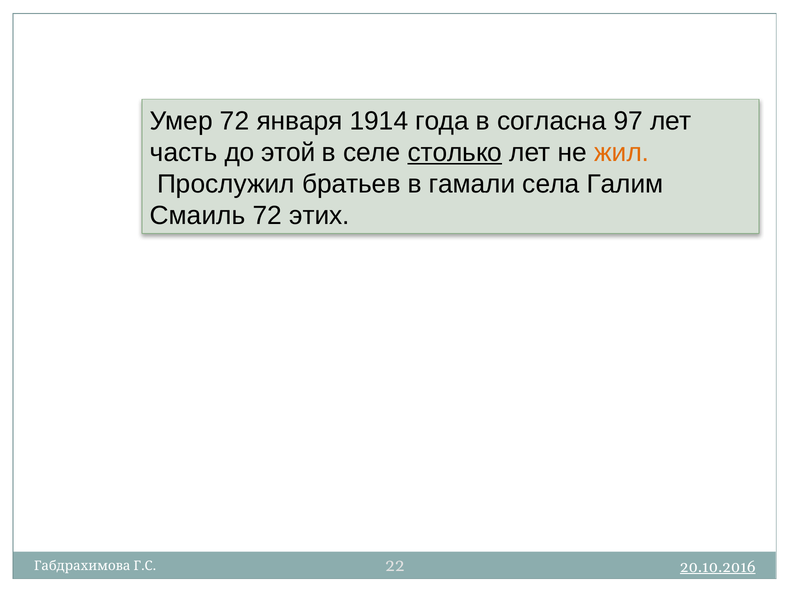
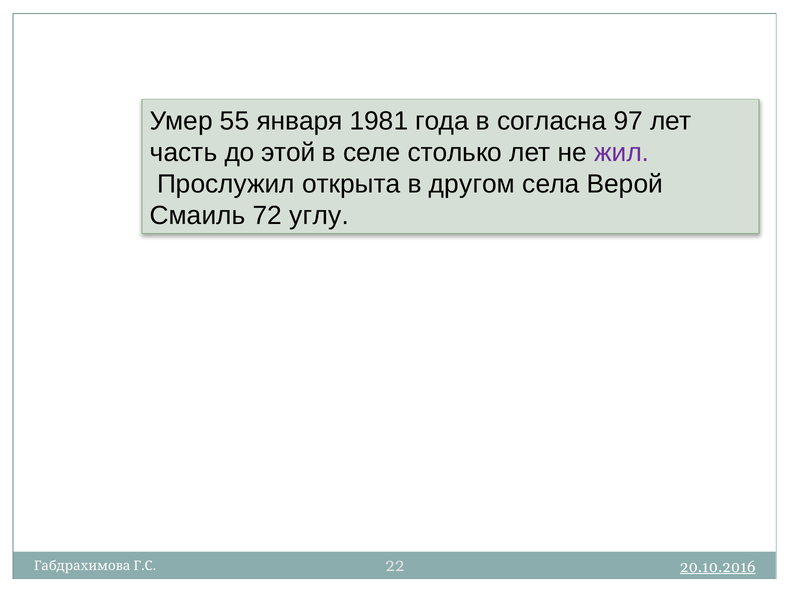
Умер 72: 72 -> 55
1914: 1914 -> 1981
столько underline: present -> none
жил colour: orange -> purple
братьев: братьев -> открыта
гамали: гамали -> другом
Галим: Галим -> Верой
этих: этих -> углу
